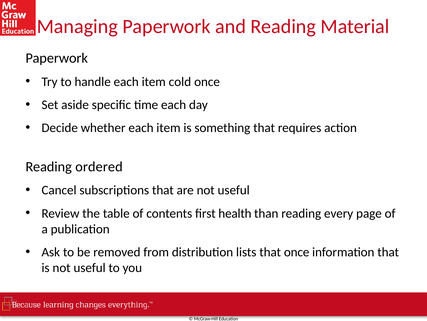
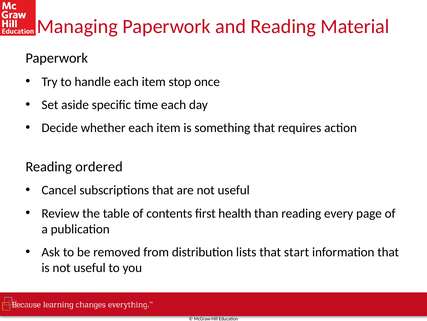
cold: cold -> stop
that once: once -> start
